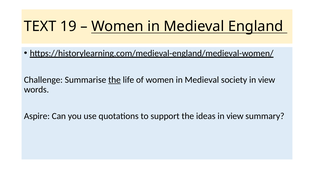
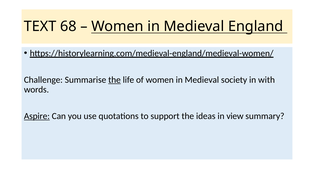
19: 19 -> 68
society in view: view -> with
Aspire underline: none -> present
